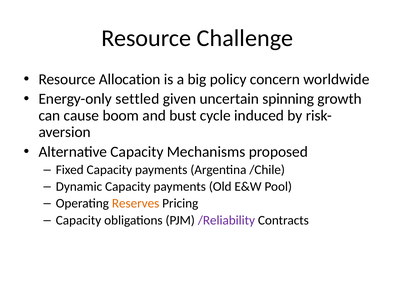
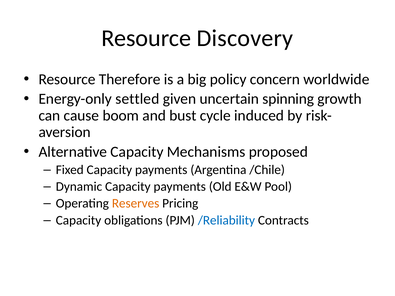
Challenge: Challenge -> Discovery
Allocation: Allocation -> Therefore
/Reliability colour: purple -> blue
